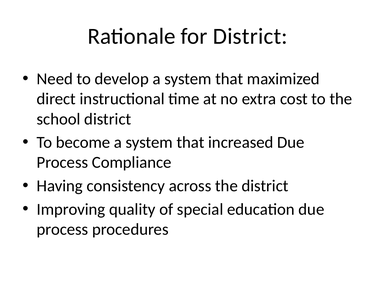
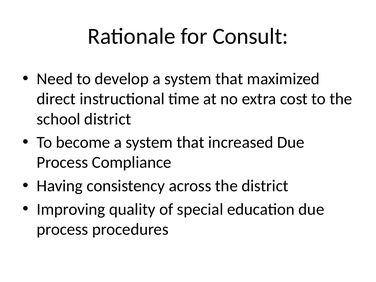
for District: District -> Consult
